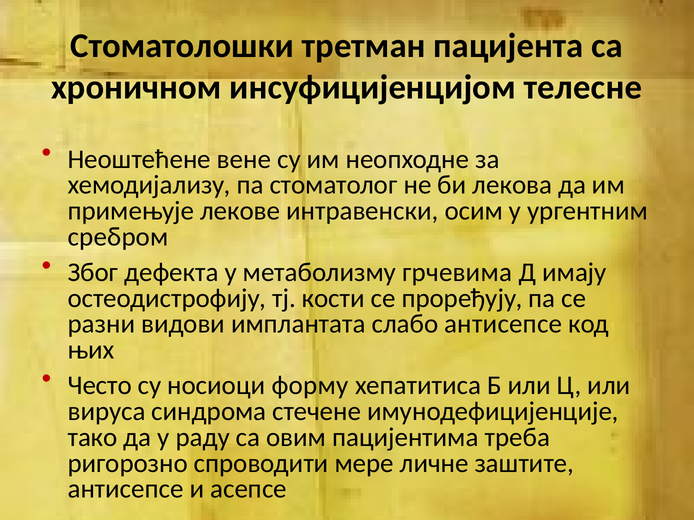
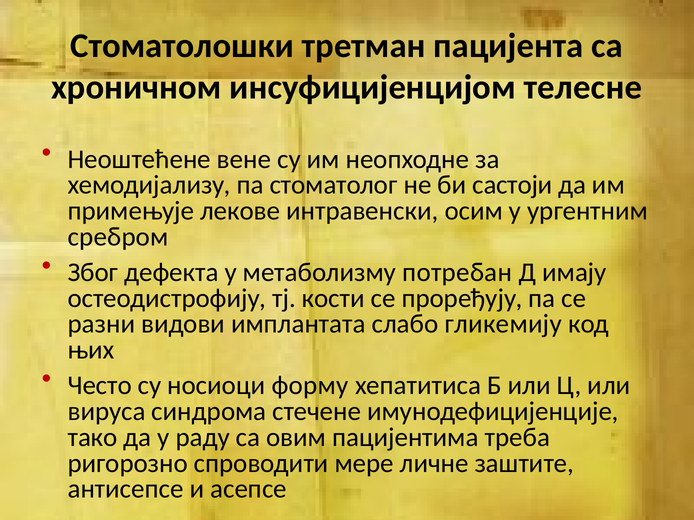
лекова: лекова -> састоји
грчевима: грчевима -> потребан
слабо антисепсе: антисепсе -> гликемију
